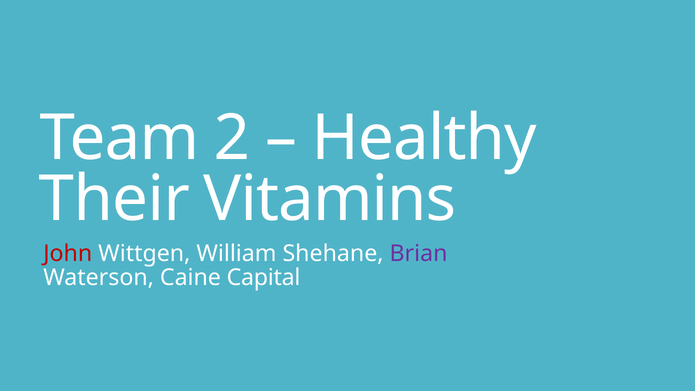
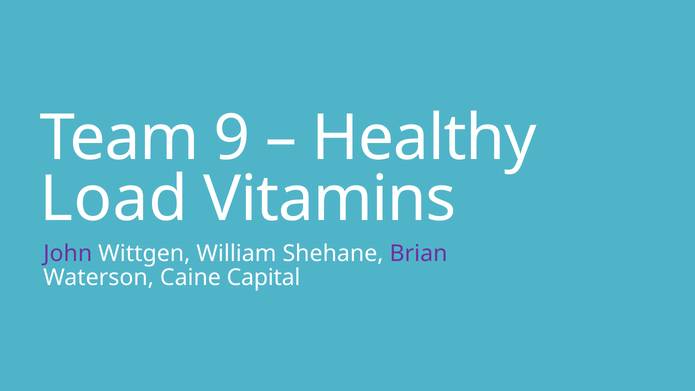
2: 2 -> 9
Their: Their -> Load
John colour: red -> purple
